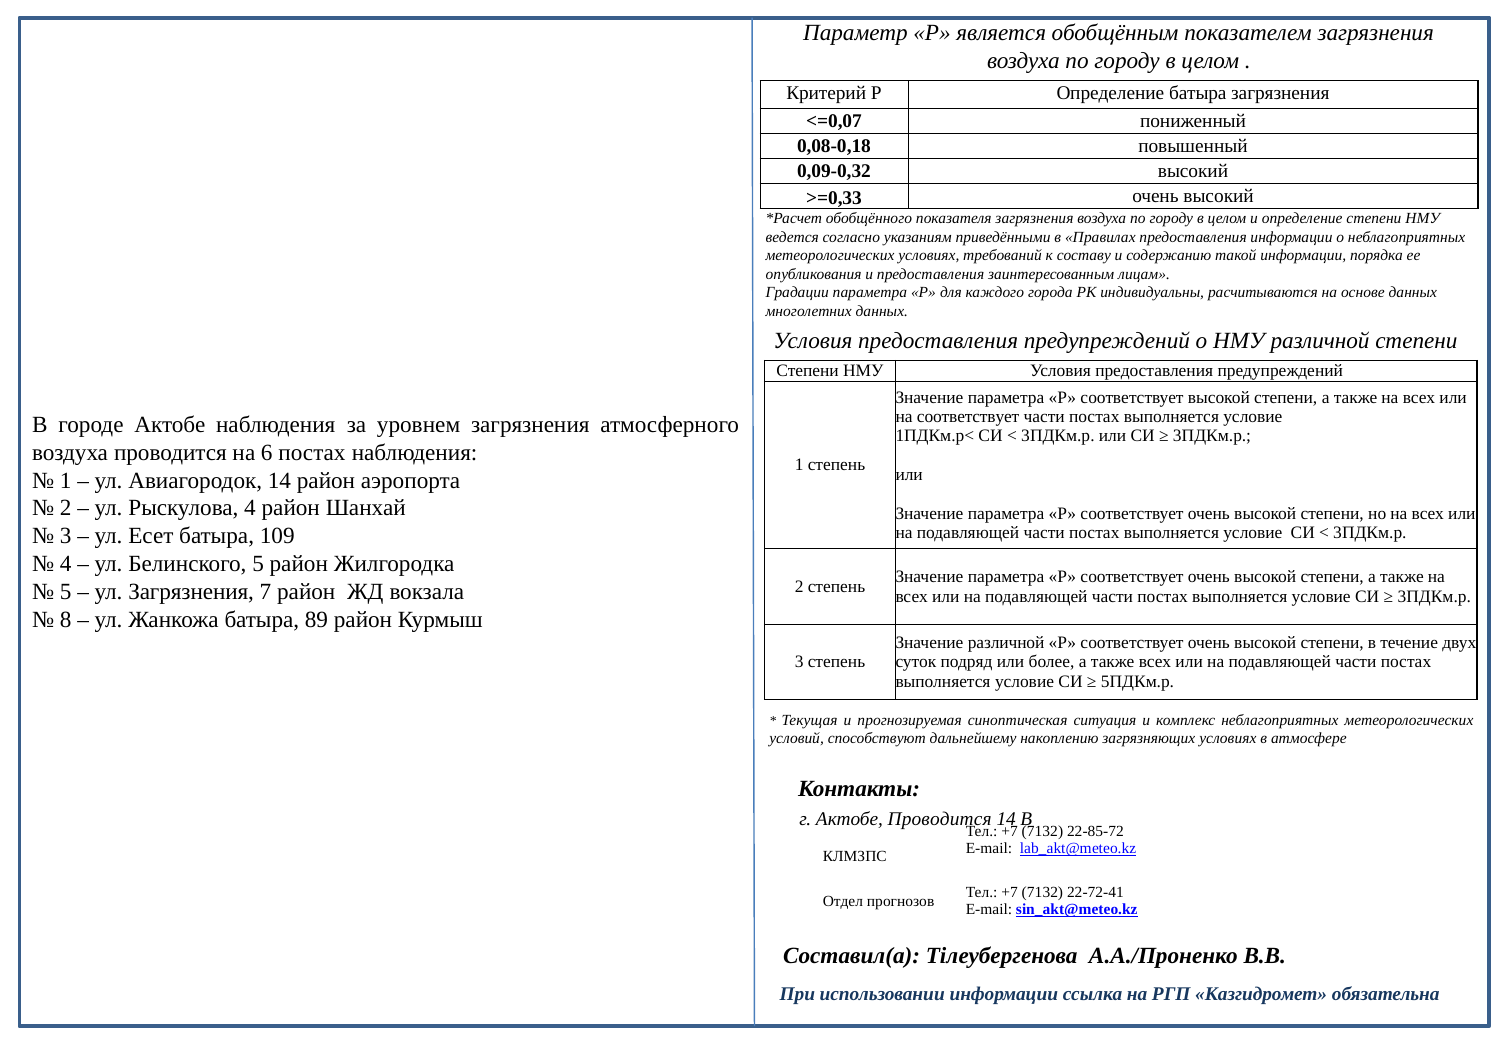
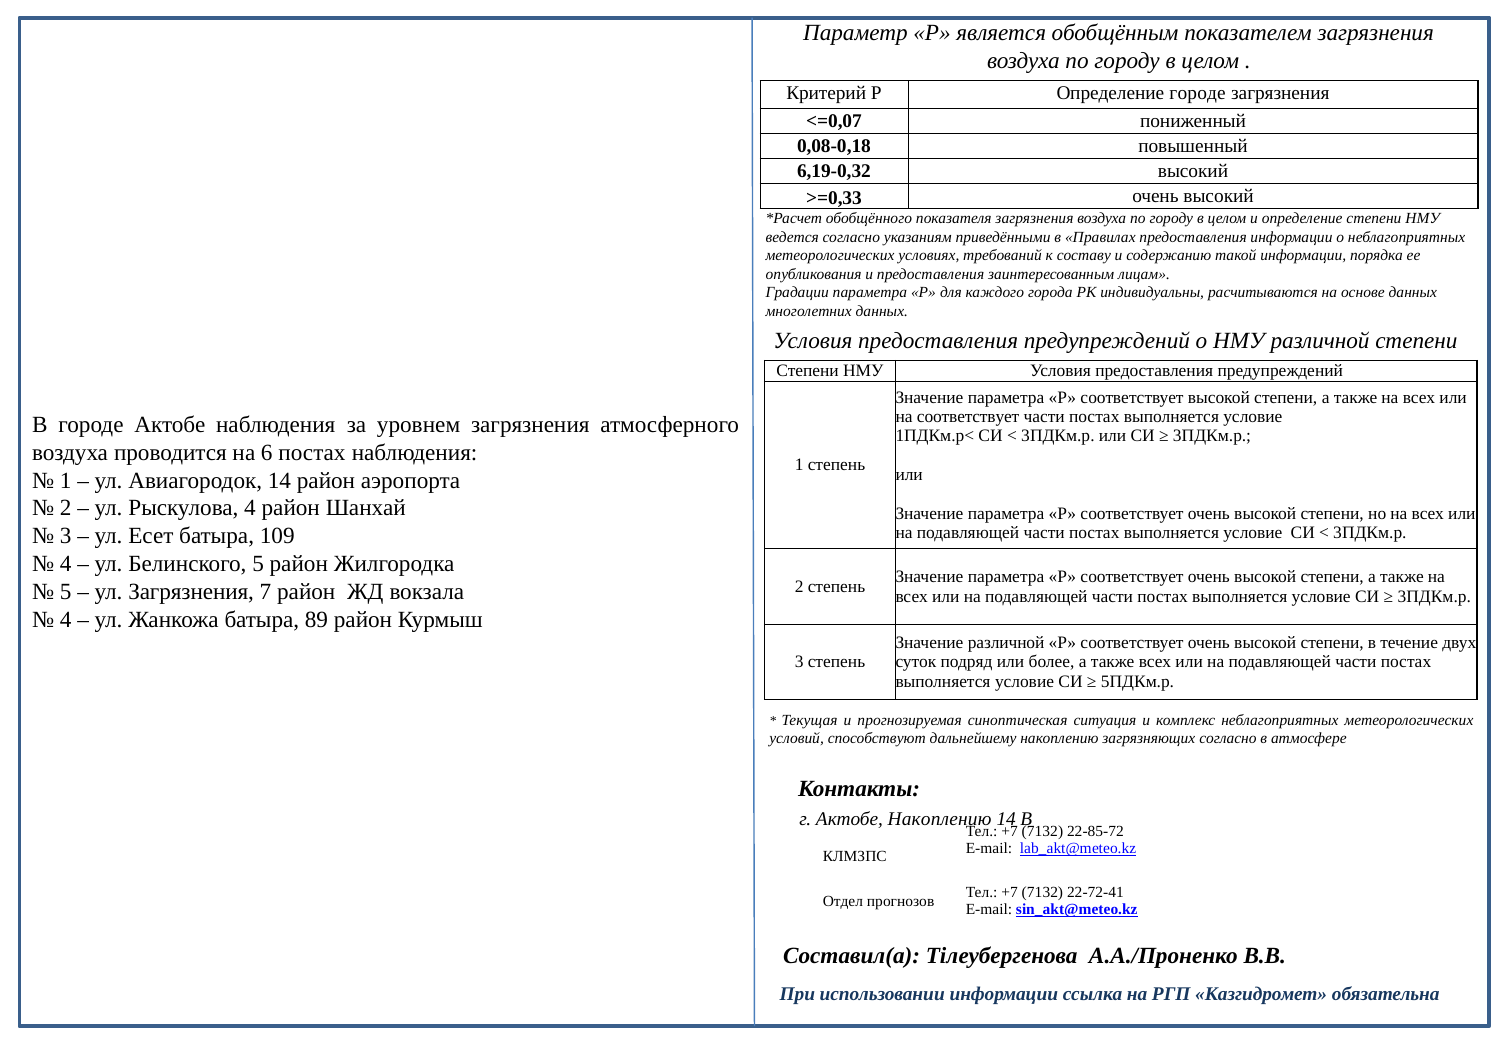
Определение батыра: батыра -> городе
0,09-0,32: 0,09-0,32 -> 6,19-0,32
8 at (66, 620): 8 -> 4
загрязняющих условиях: условиях -> согласно
Актобе Проводится: Проводится -> Накоплению
